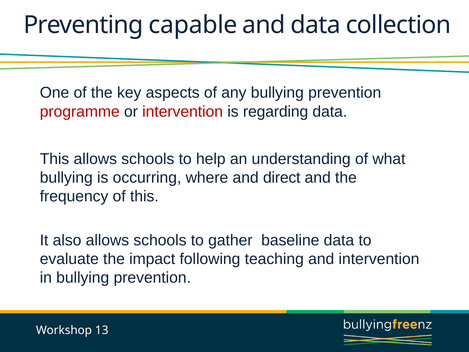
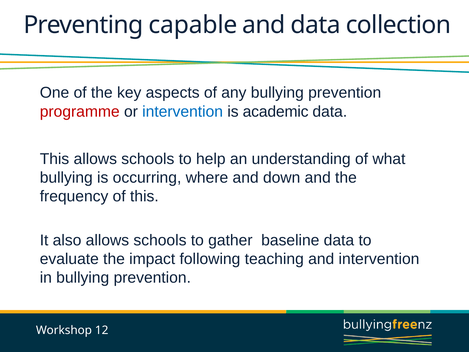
intervention at (183, 111) colour: red -> blue
regarding: regarding -> academic
direct: direct -> down
13: 13 -> 12
